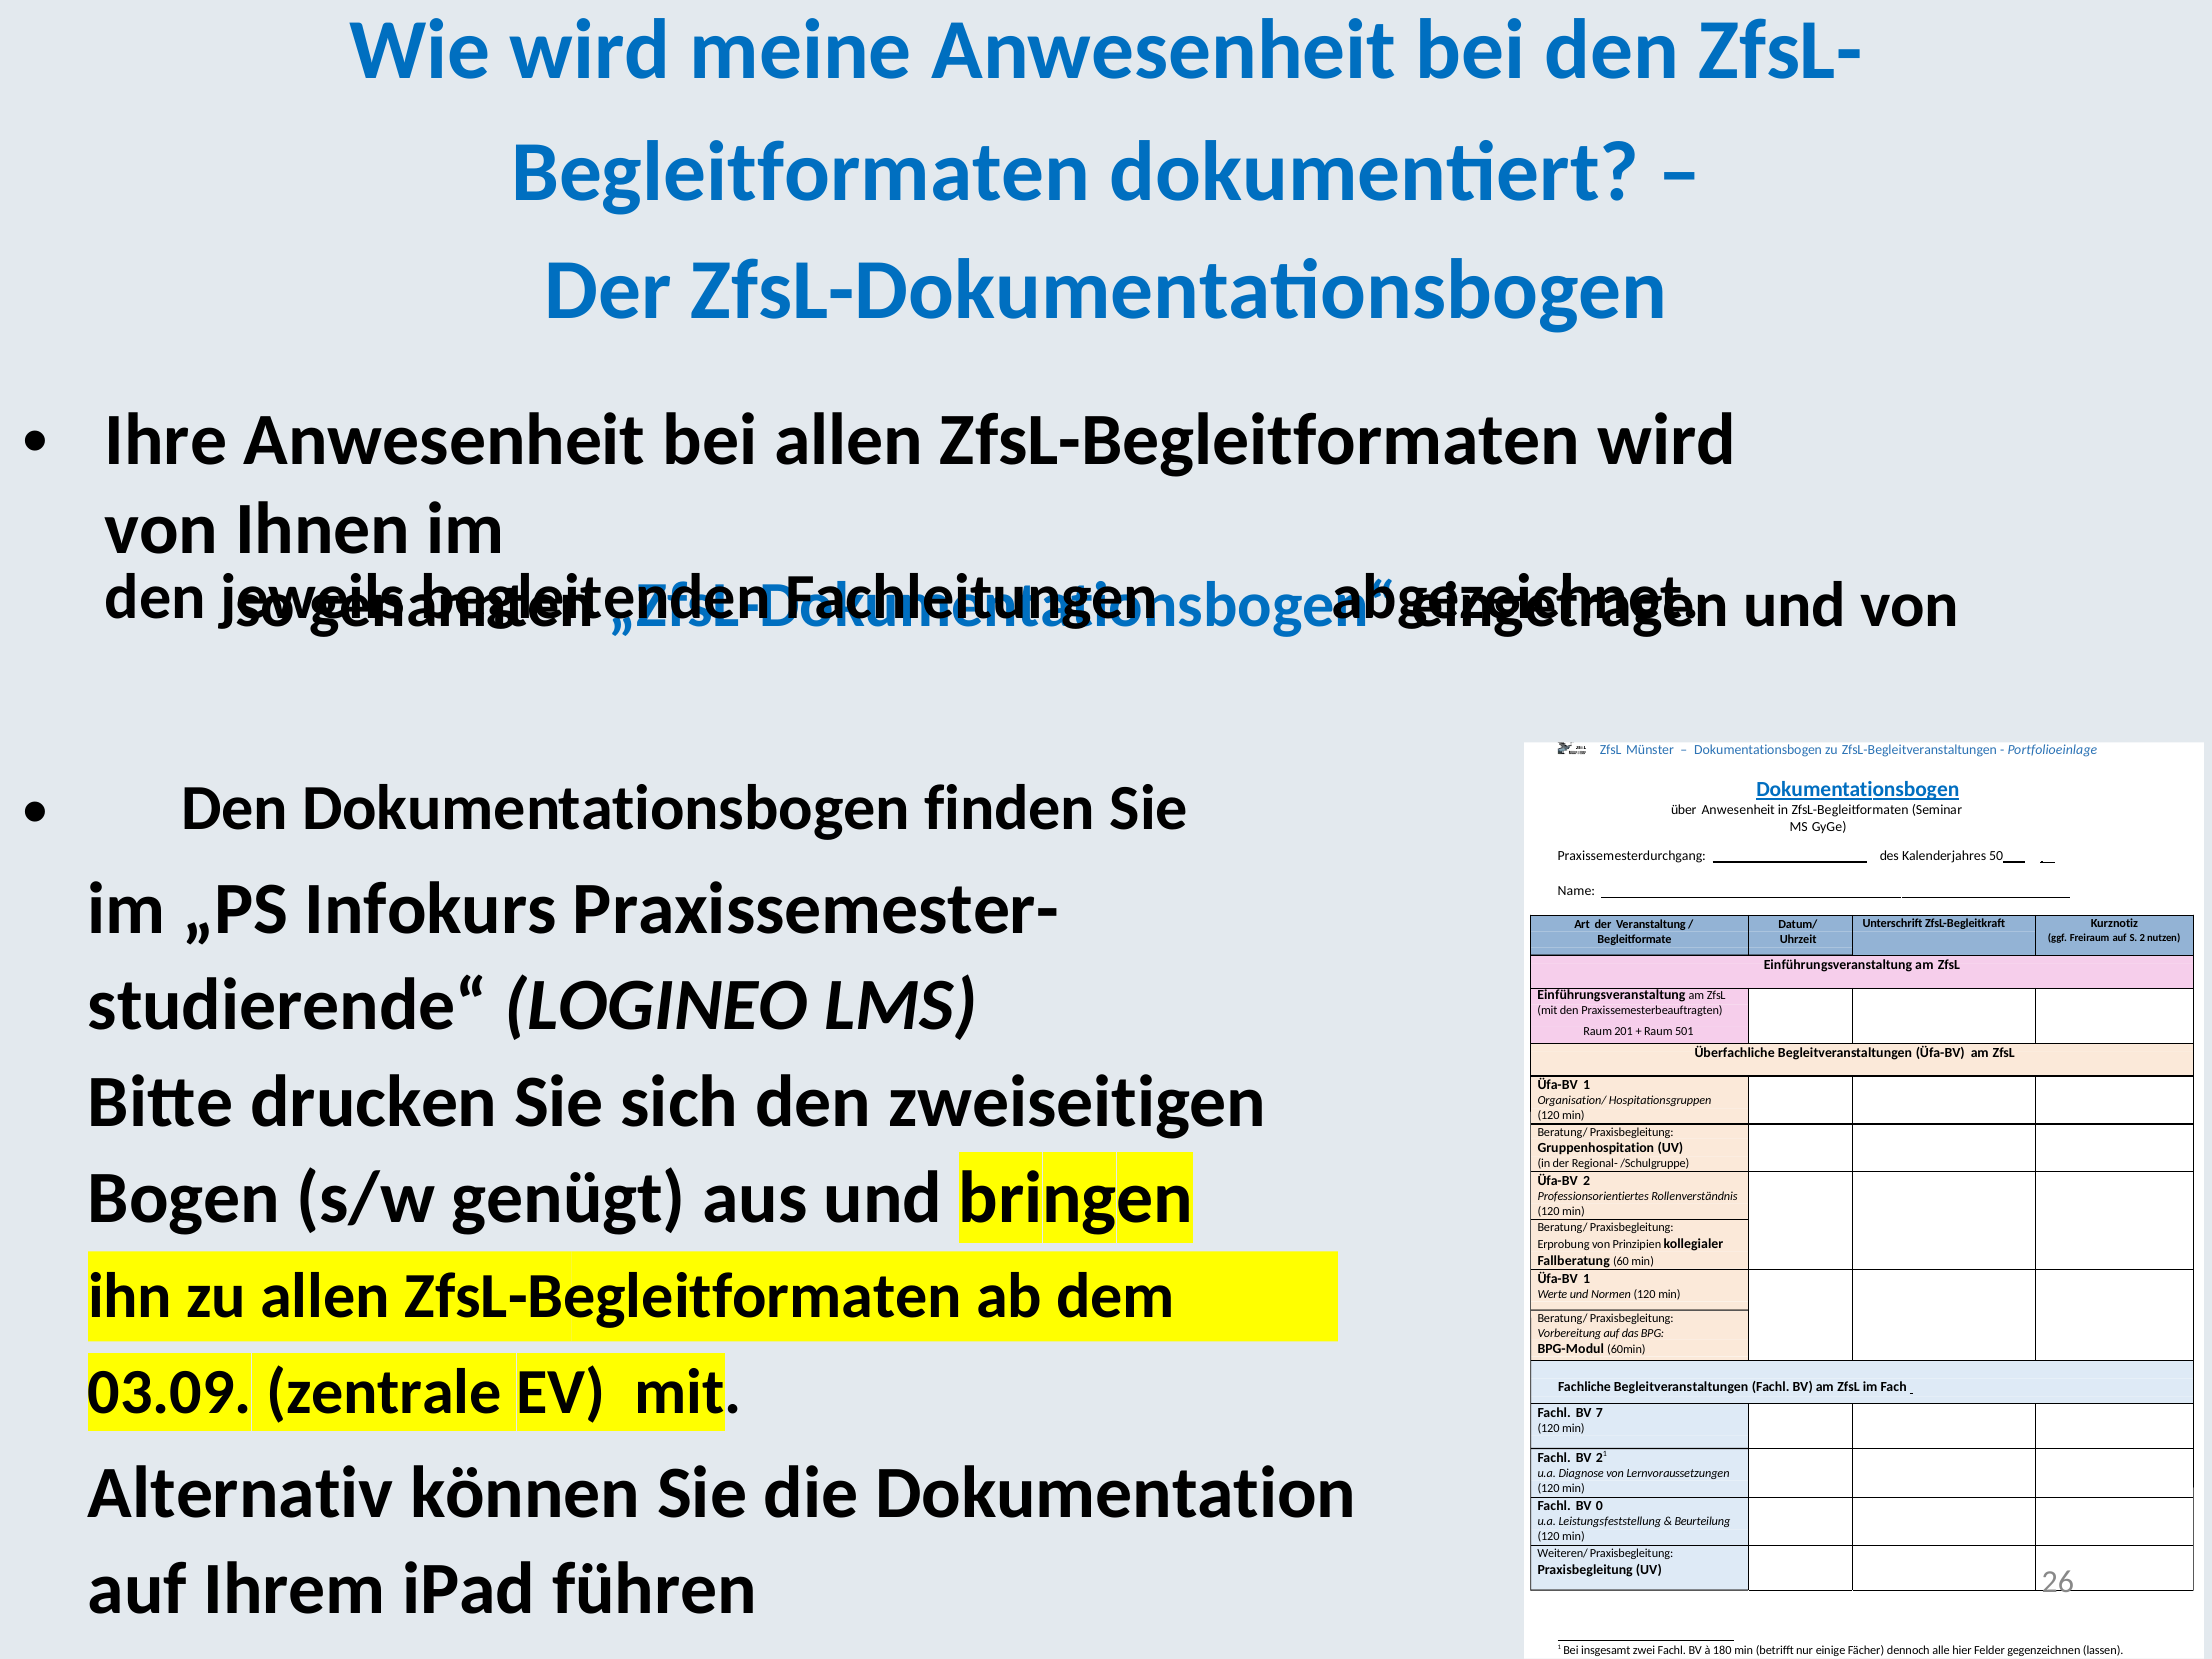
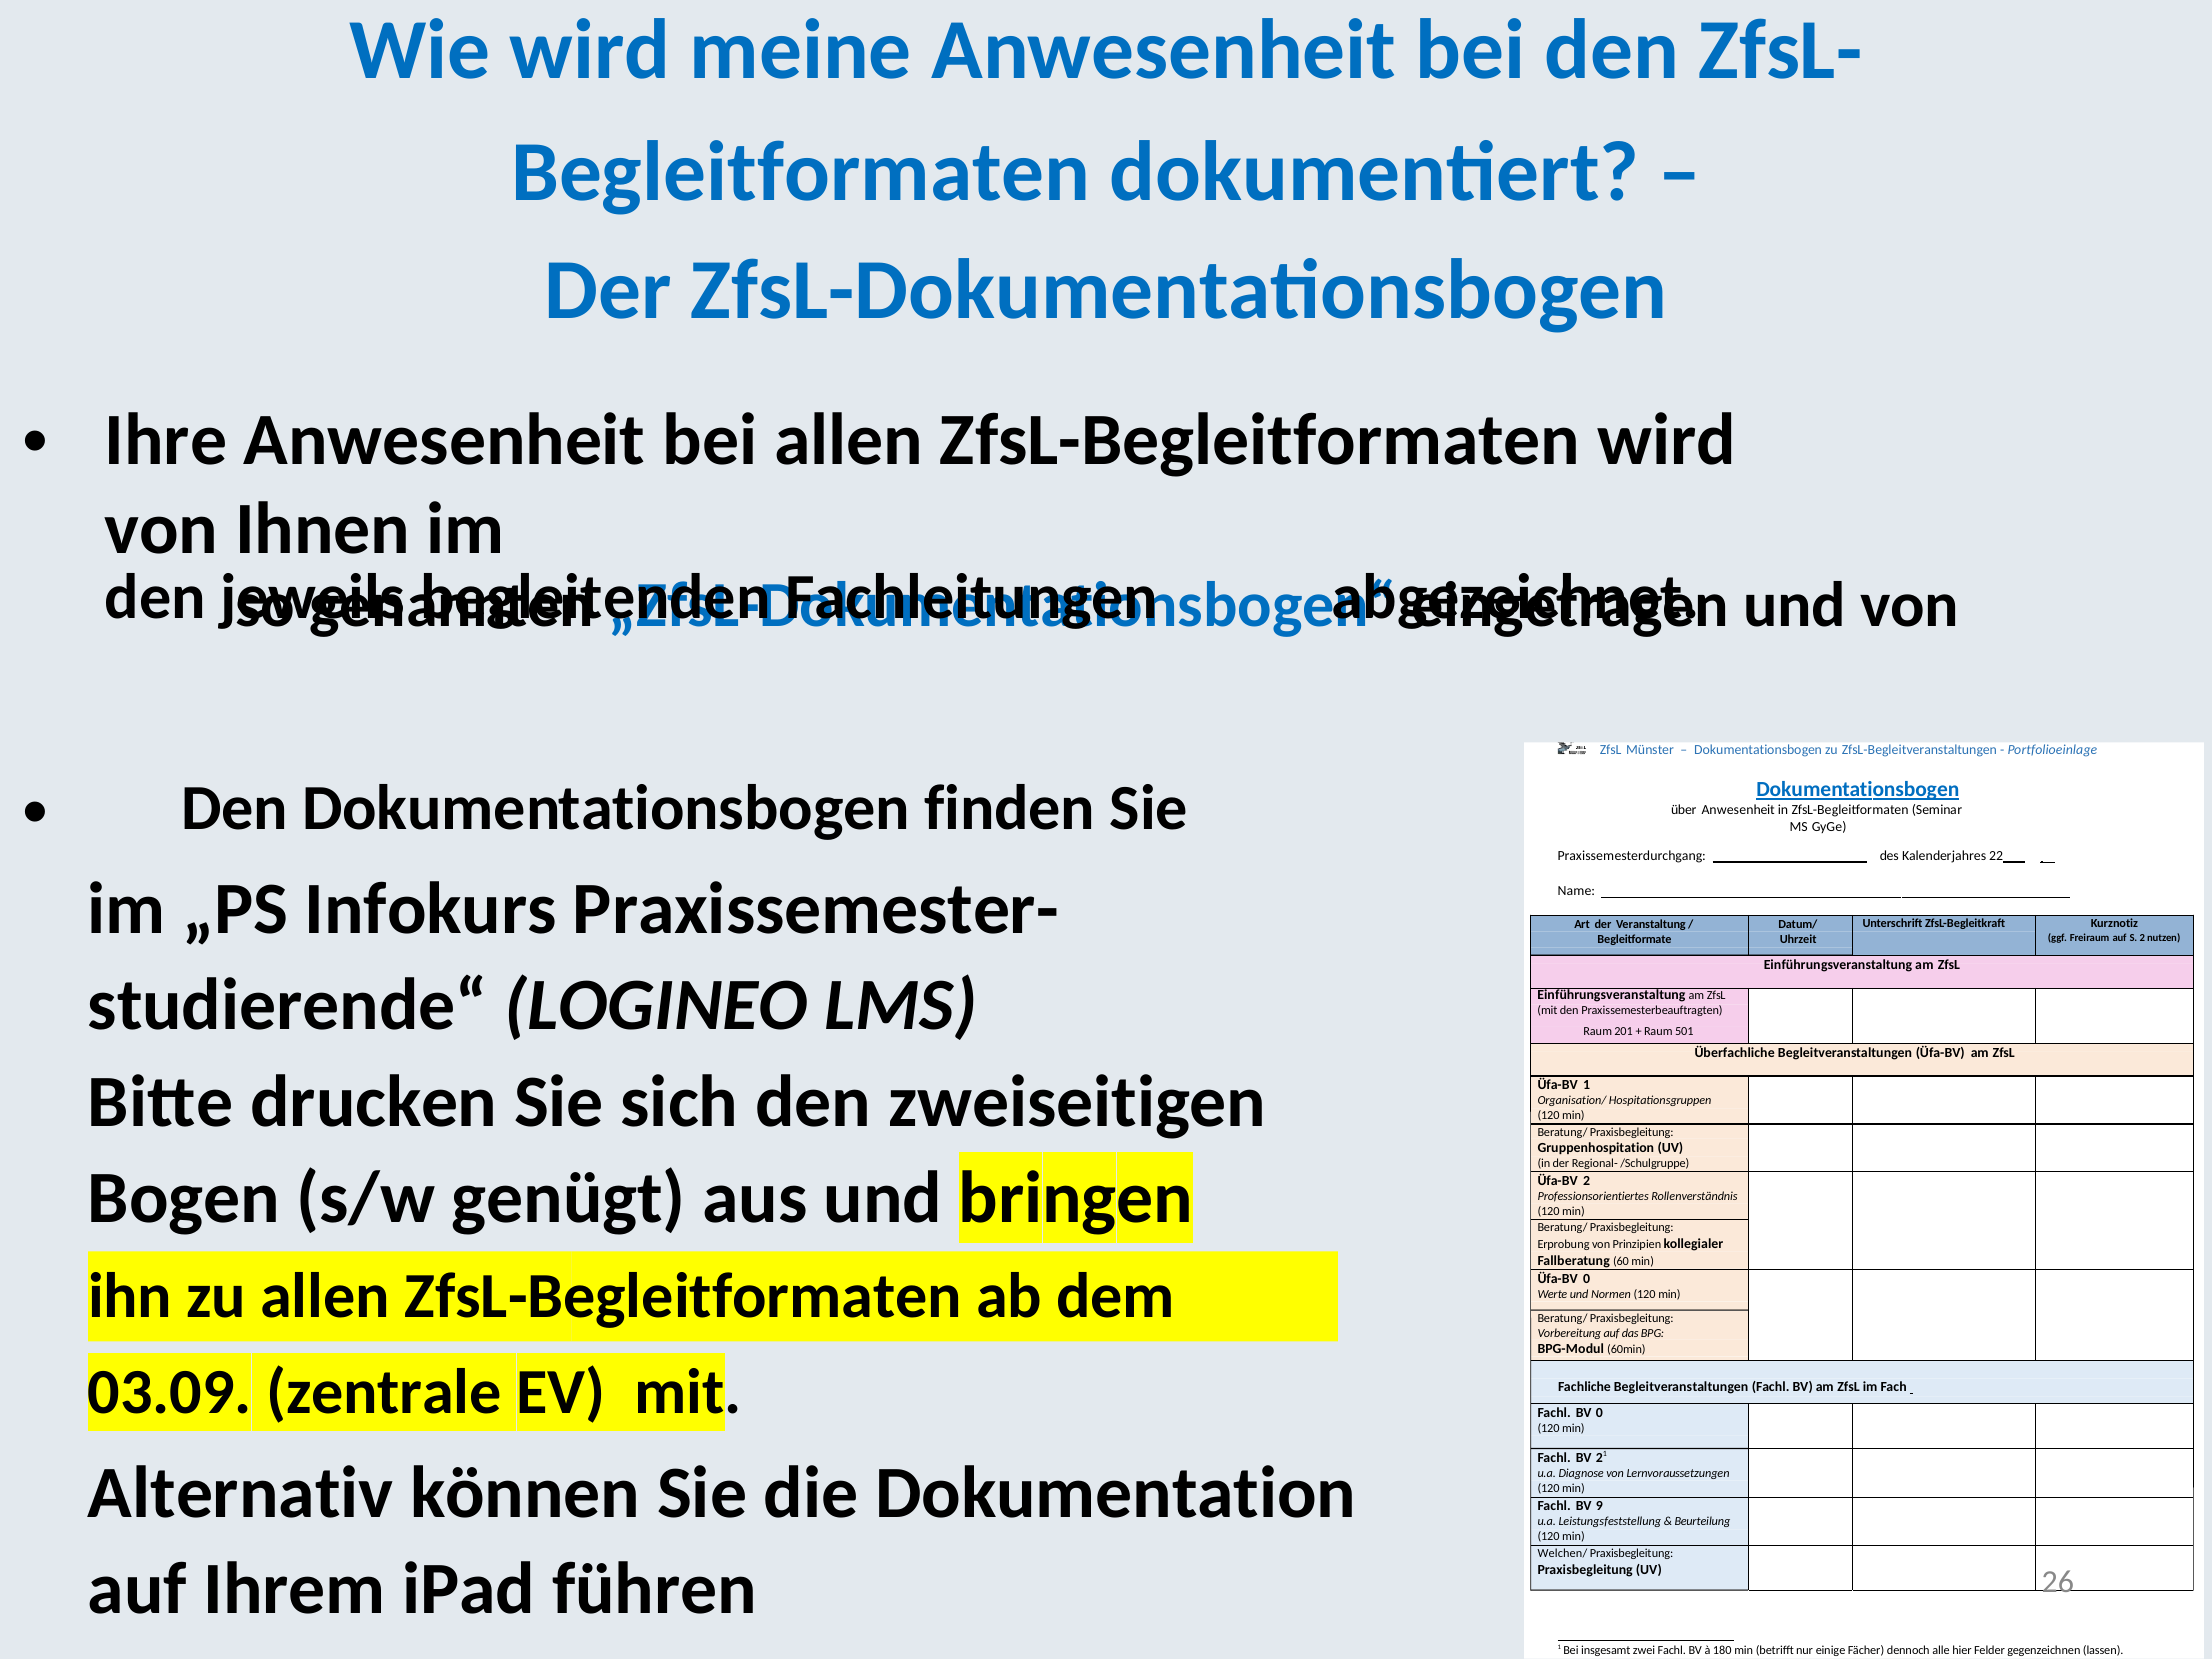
50: 50 -> 22
1 at (1587, 1279): 1 -> 0
BV 7: 7 -> 0
0: 0 -> 9
Weiteren/: Weiteren/ -> Welchen/
